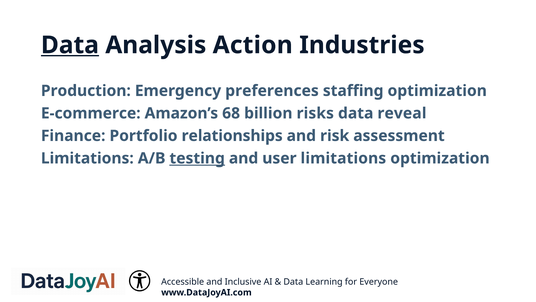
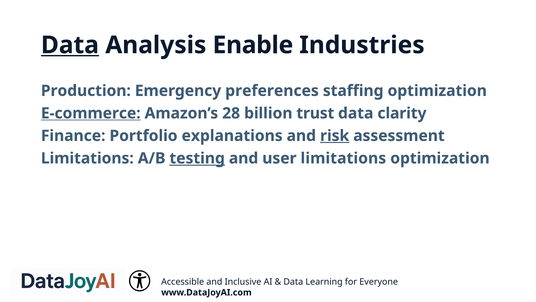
Action: Action -> Enable
E-commerce underline: none -> present
68: 68 -> 28
risks: risks -> trust
reveal: reveal -> clarity
relationships: relationships -> explanations
risk underline: none -> present
